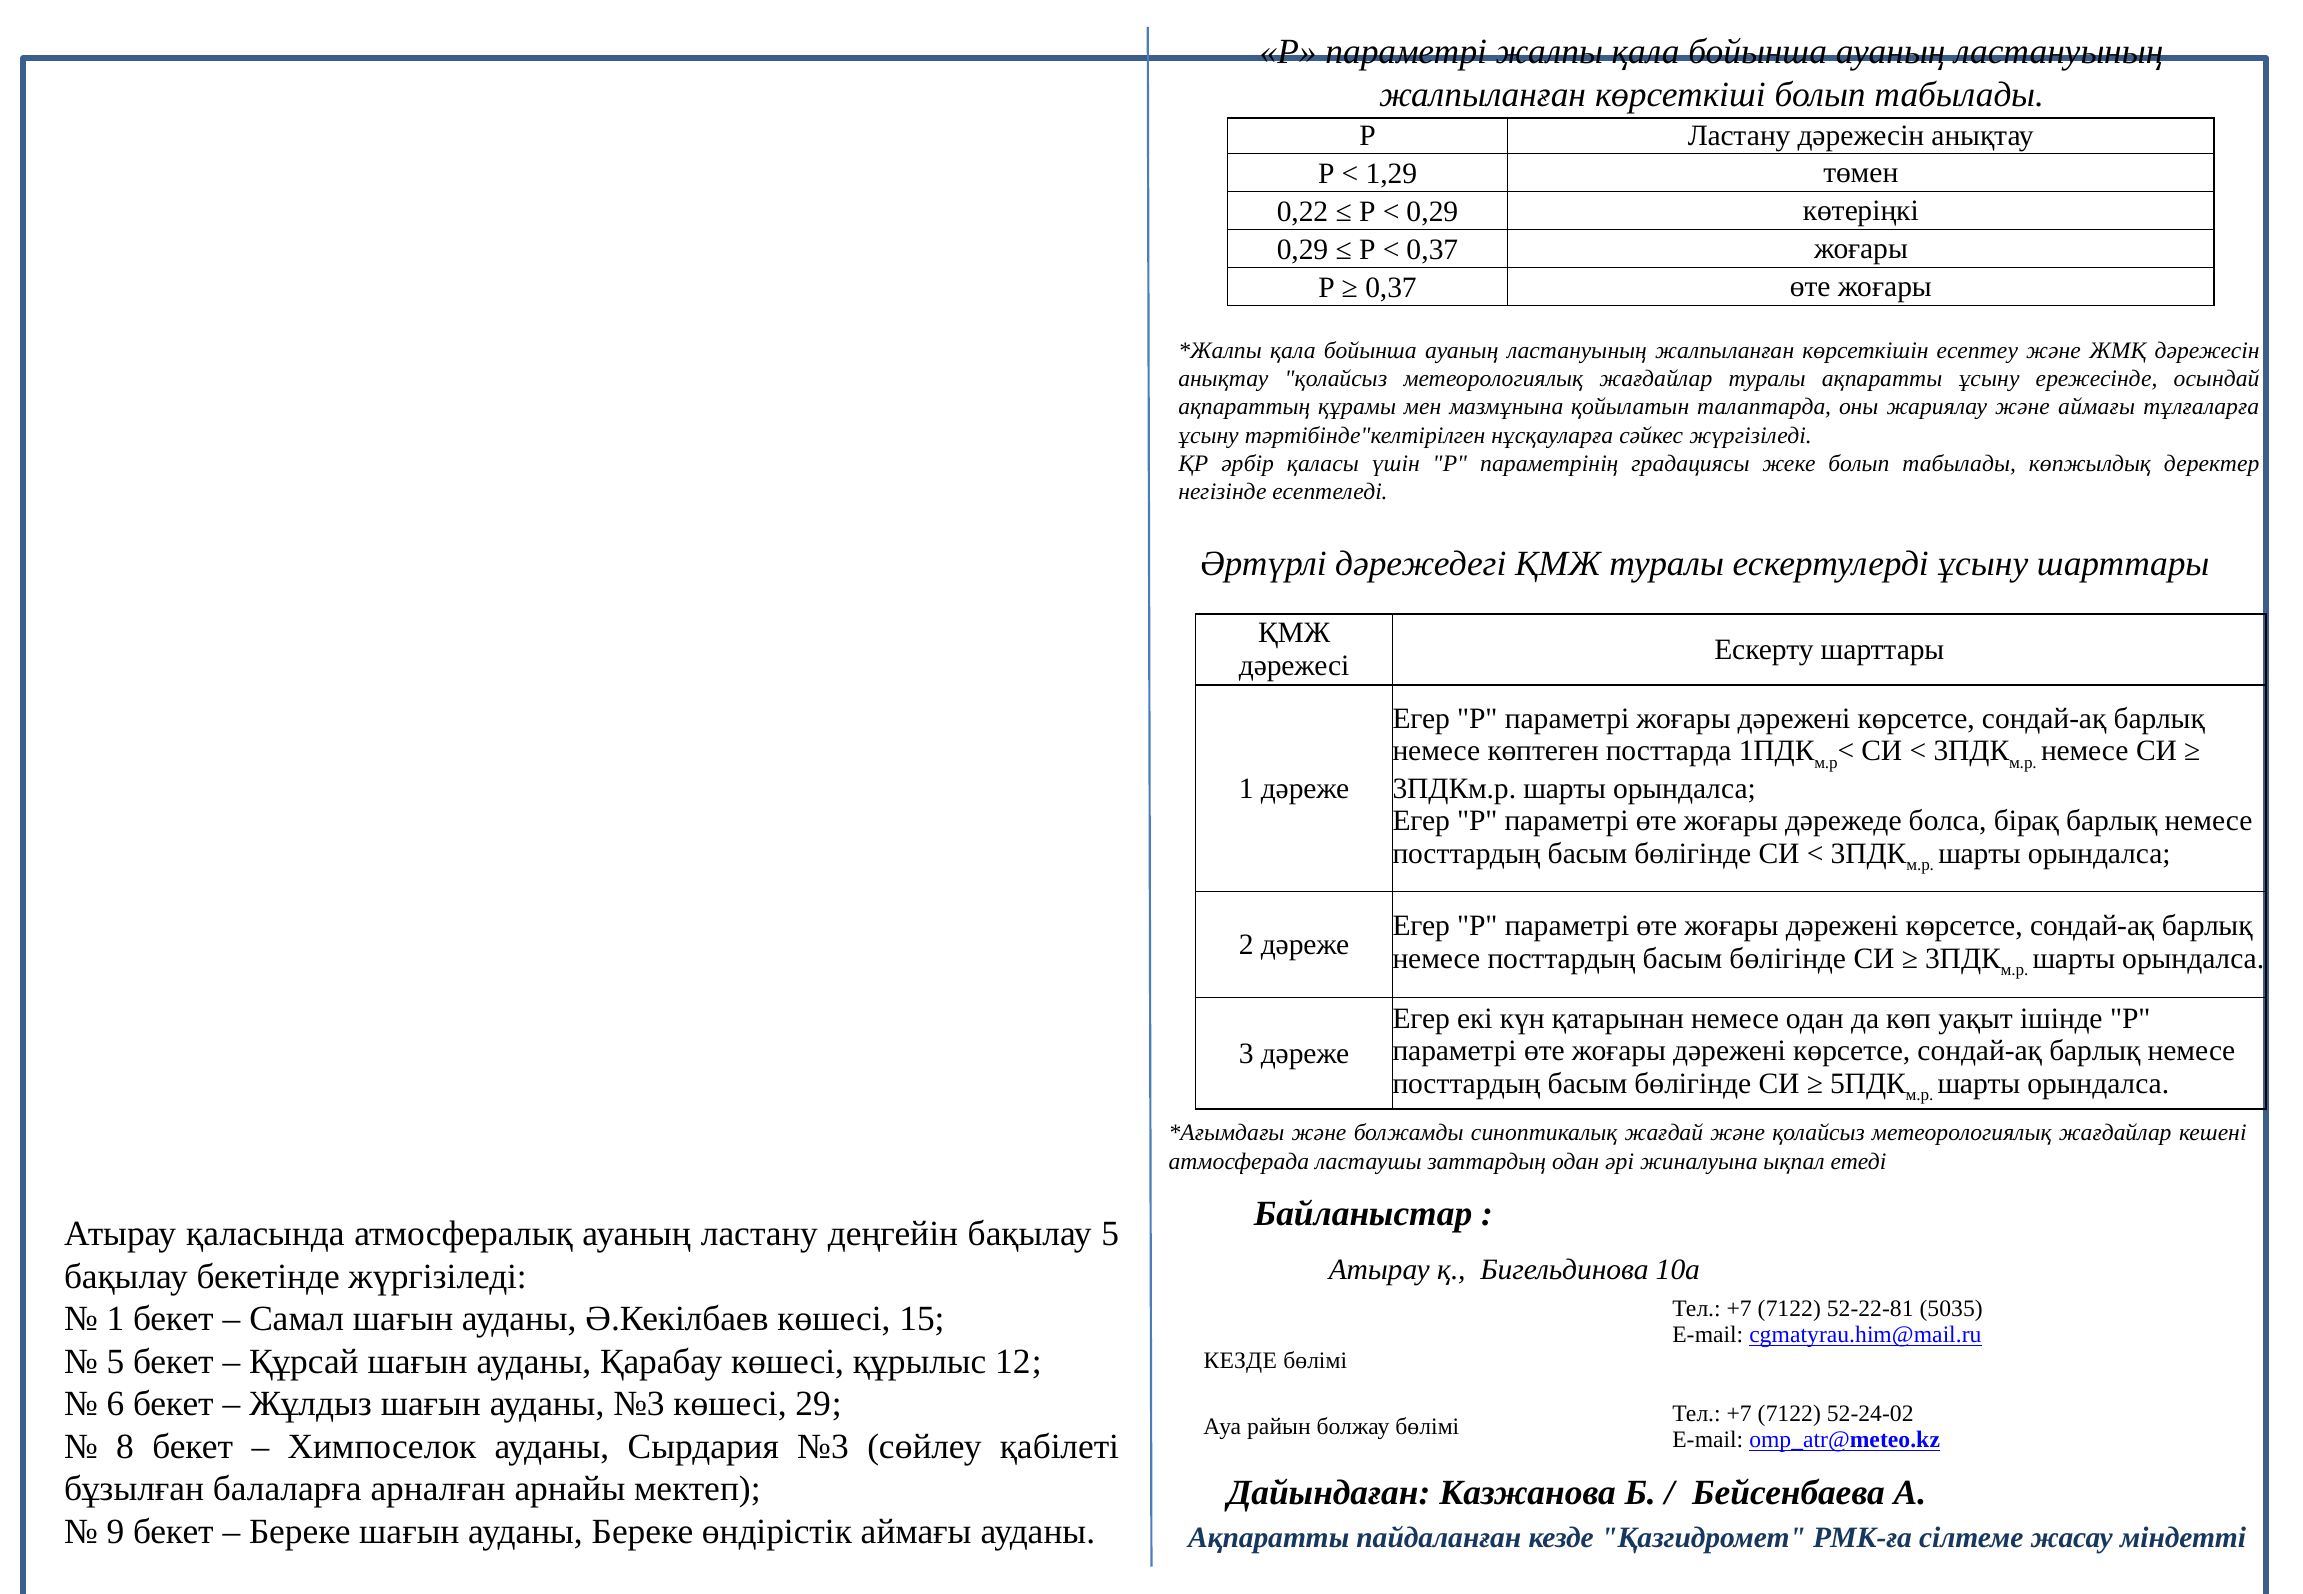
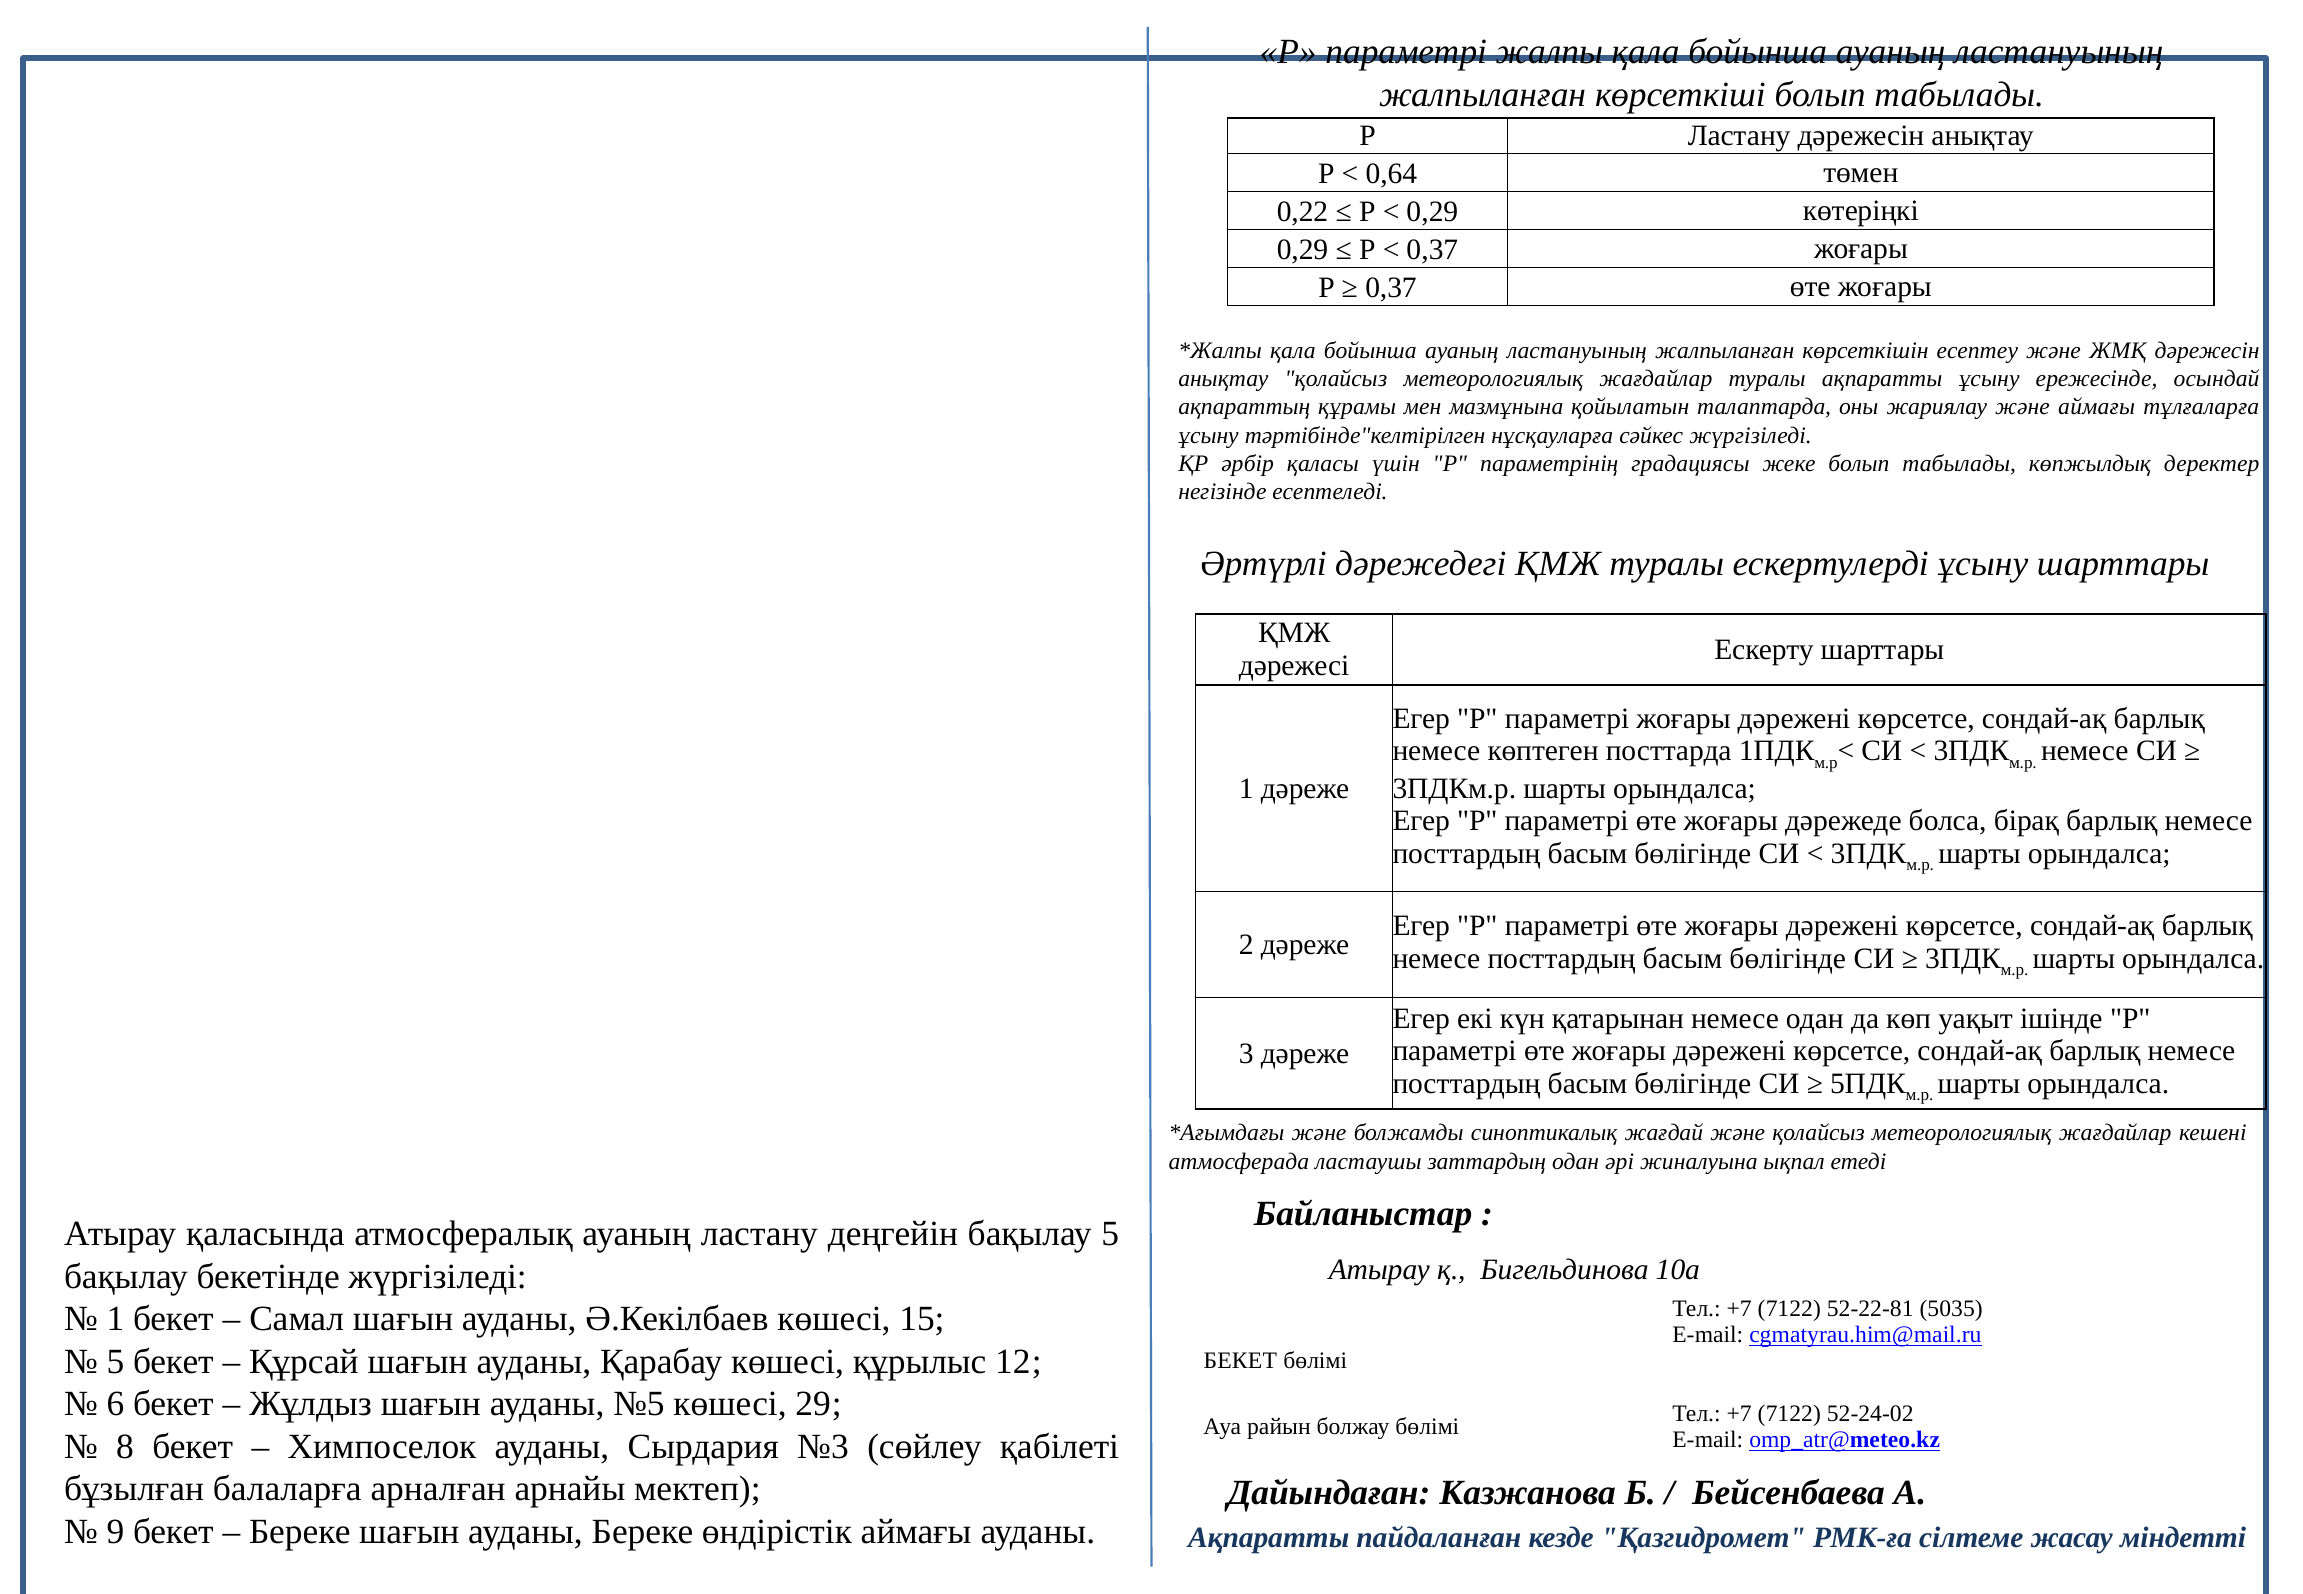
1,29: 1,29 -> 0,64
КЕЗДЕ at (1240, 1361): КЕЗДЕ -> БЕКЕТ
ауданы №3: №3 -> №5
